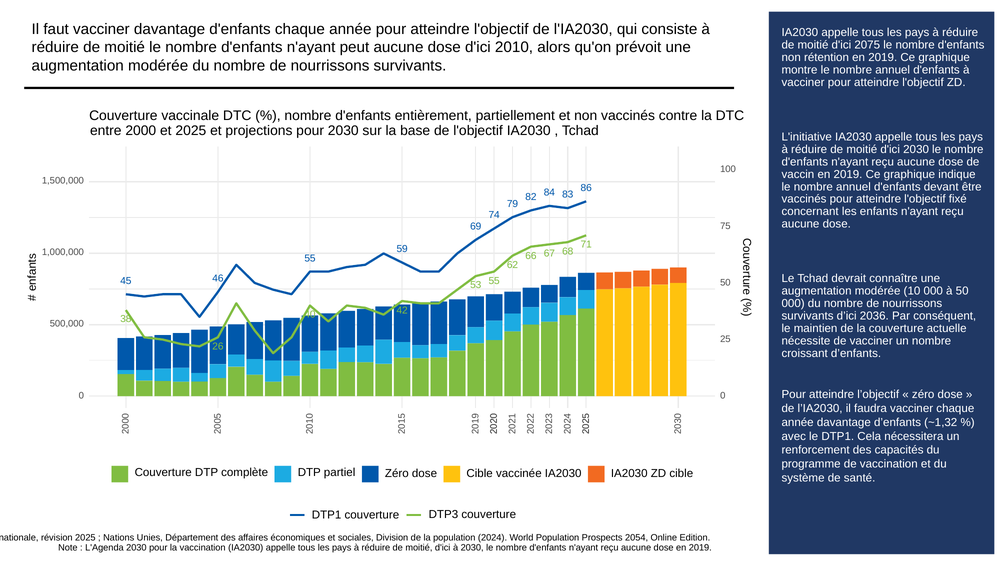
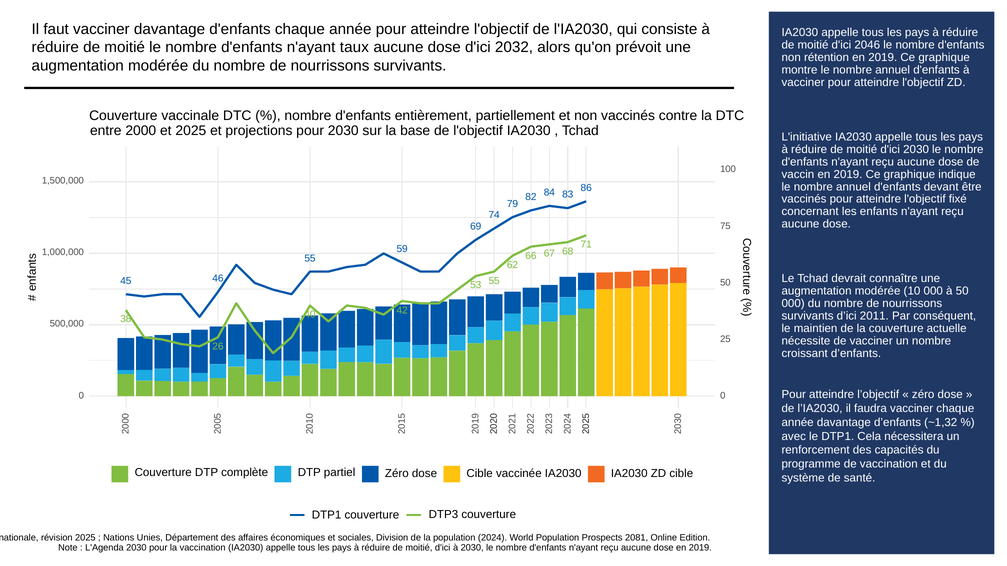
2075: 2075 -> 2046
peut: peut -> taux
2010: 2010 -> 2032
2036: 2036 -> 2011
2054: 2054 -> 2081
